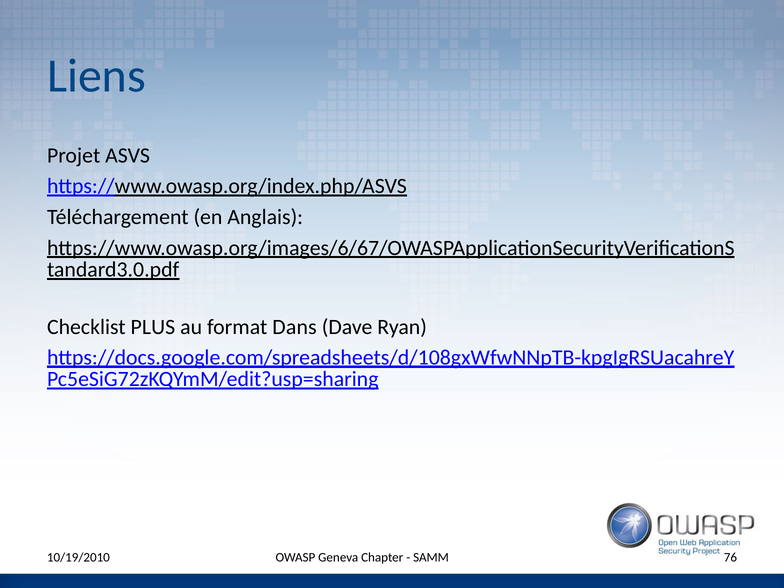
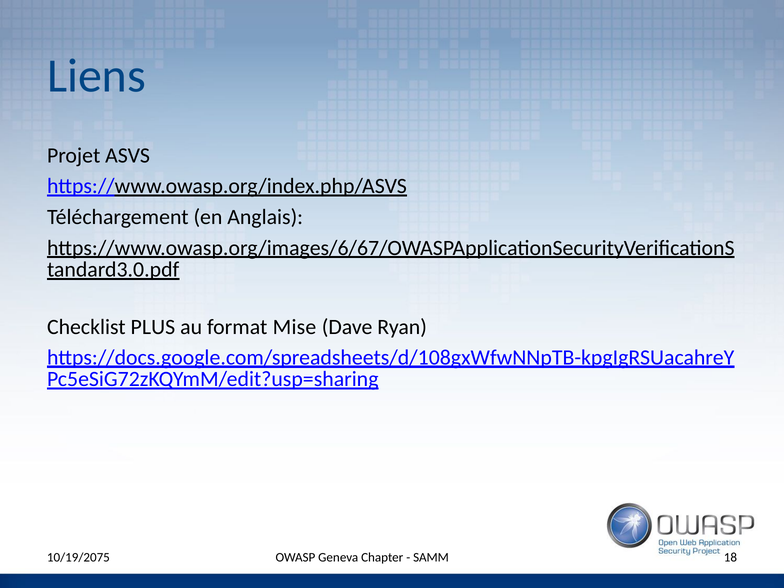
Dans: Dans -> Mise
10/19/2010: 10/19/2010 -> 10/19/2075
76: 76 -> 18
